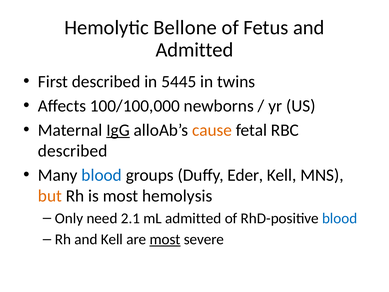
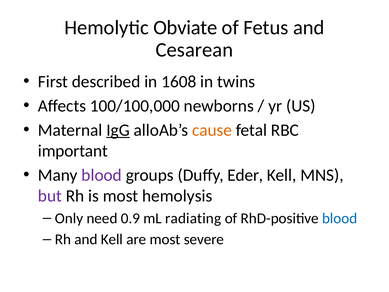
Bellone: Bellone -> Obviate
Admitted at (195, 50): Admitted -> Cesarean
5445: 5445 -> 1608
described at (73, 151): described -> important
blood at (102, 175) colour: blue -> purple
but colour: orange -> purple
2.1: 2.1 -> 0.9
mL admitted: admitted -> radiating
most at (165, 239) underline: present -> none
